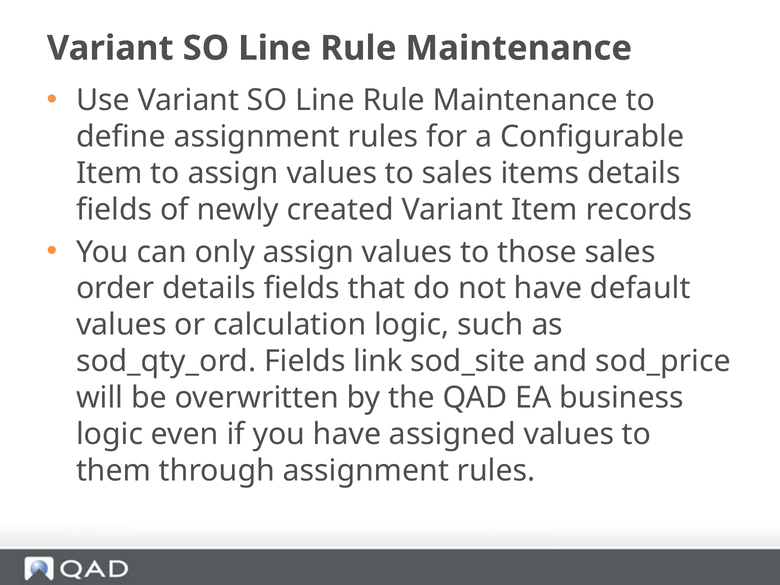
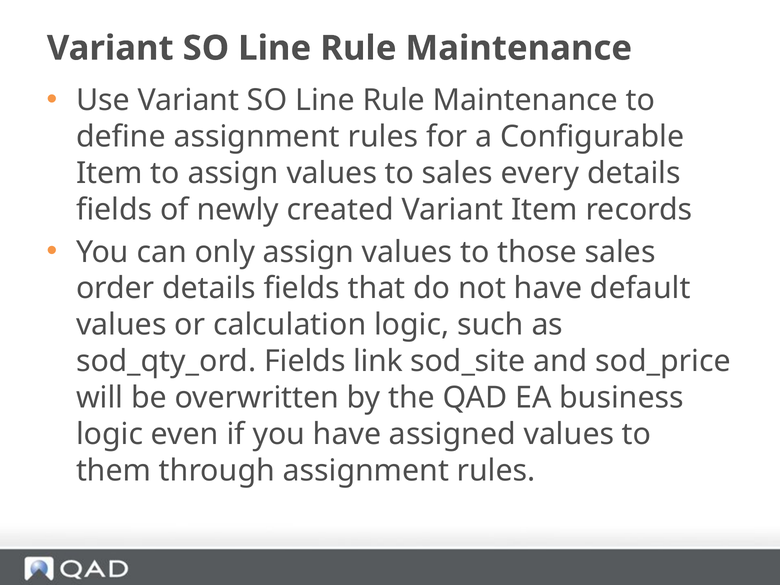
items: items -> every
